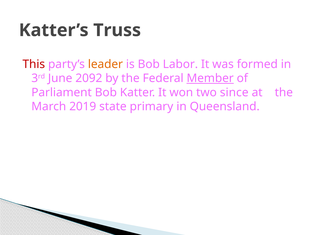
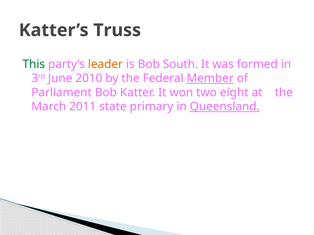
This colour: red -> green
Labor: Labor -> South
2092: 2092 -> 2010
since: since -> eight
2019: 2019 -> 2011
Queensland underline: none -> present
